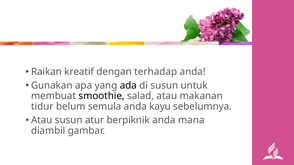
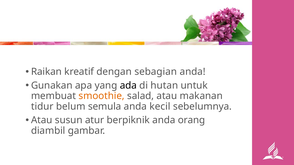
terhadap: terhadap -> sebagian
di susun: susun -> hutan
smoothie colour: black -> orange
kayu: kayu -> kecil
mana: mana -> orang
